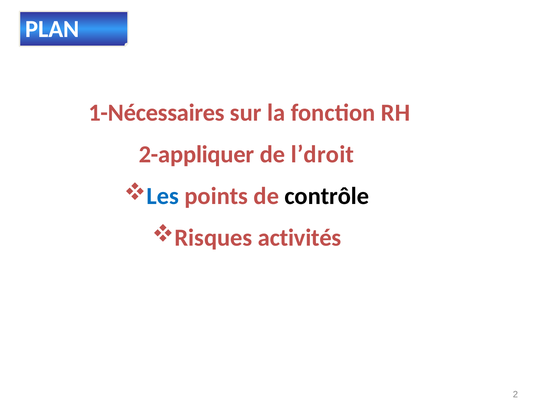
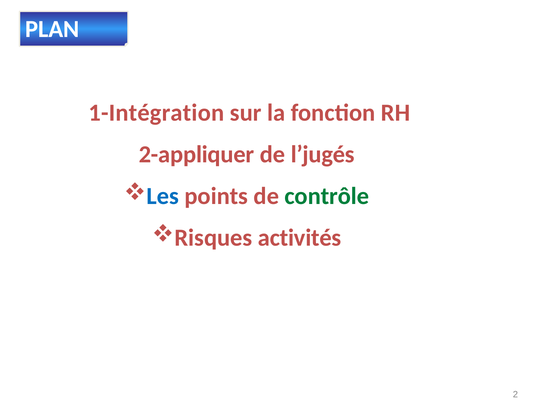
1-Nécessaires: 1-Nécessaires -> 1-Intégration
l’droit: l’droit -> l’jugés
contrôle colour: black -> green
